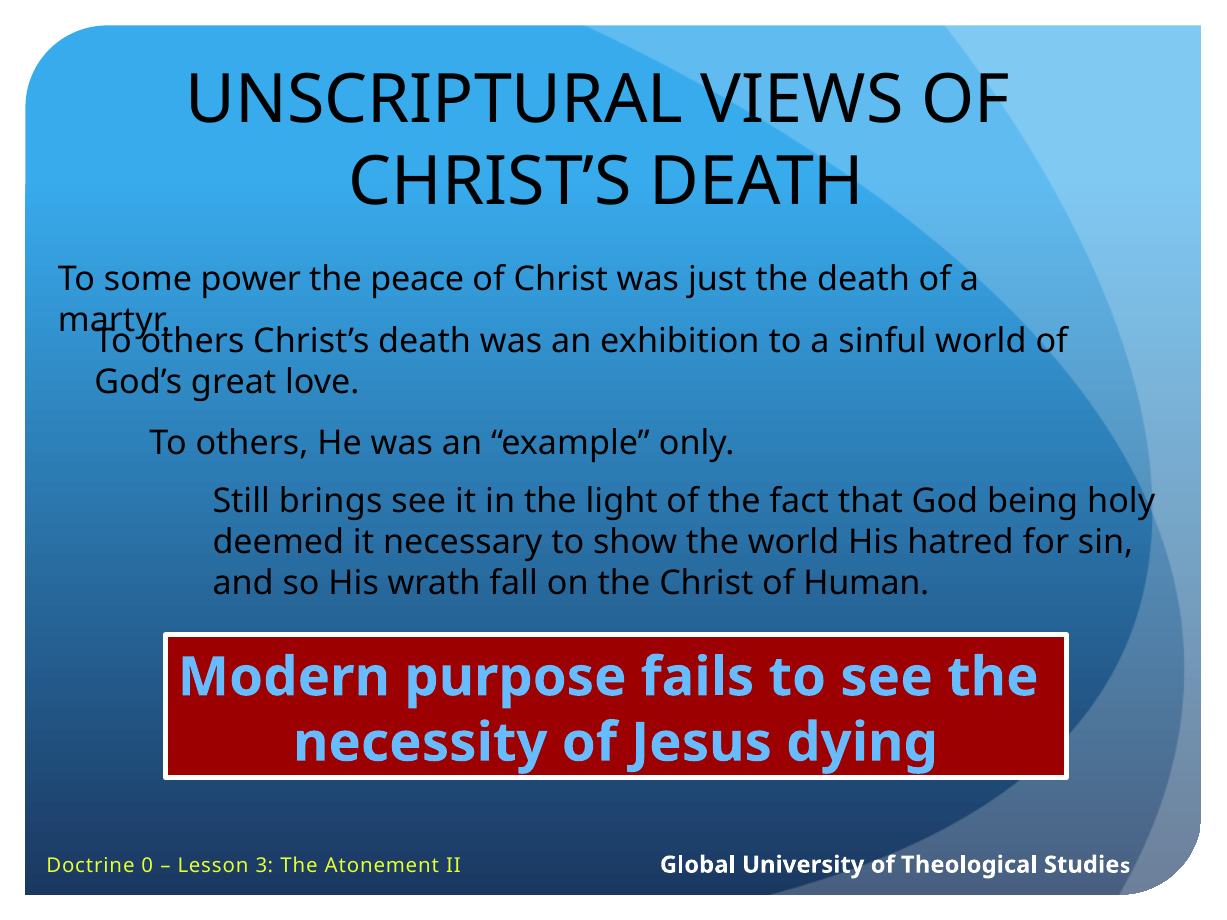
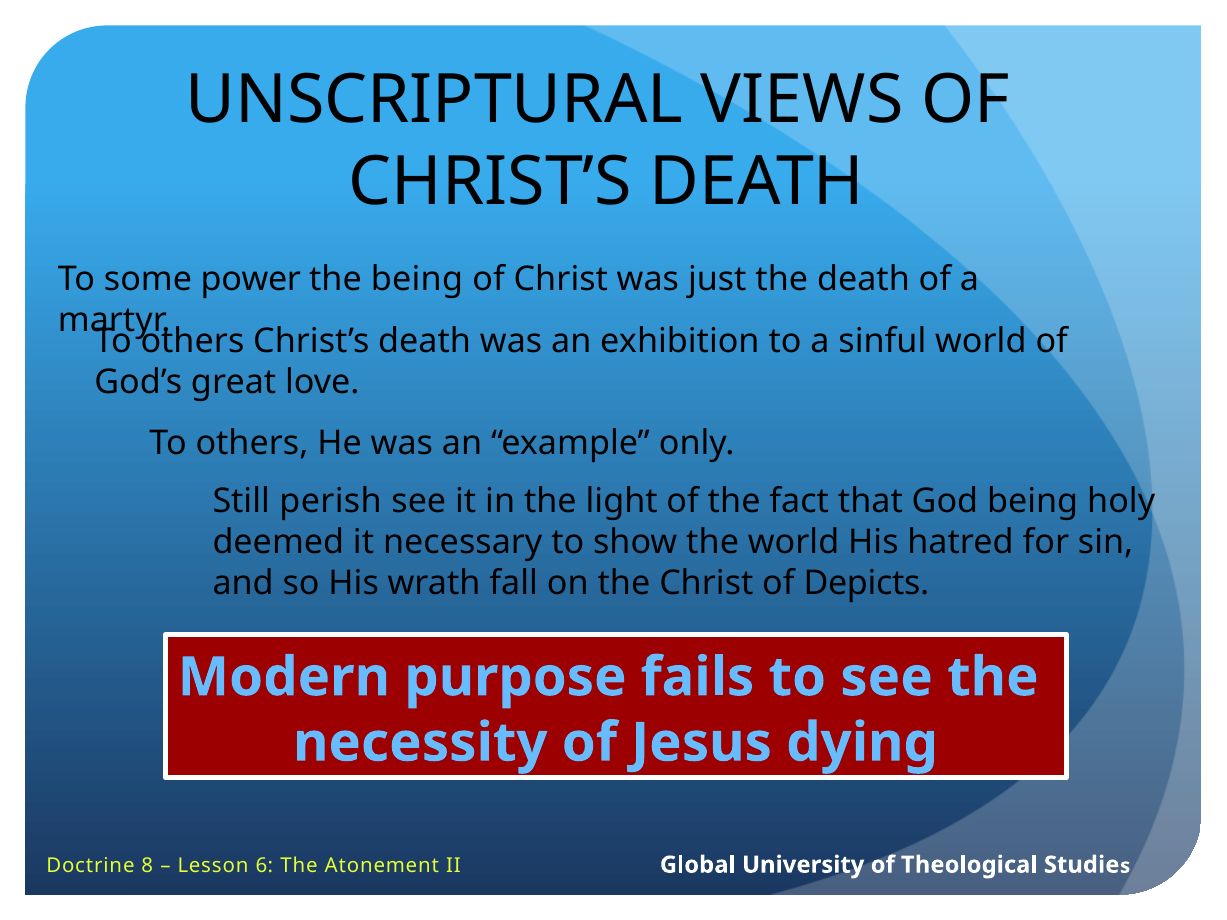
the peace: peace -> being
brings: brings -> perish
Human: Human -> Depicts
0: 0 -> 8
3: 3 -> 6
